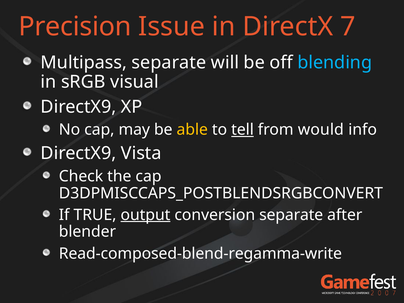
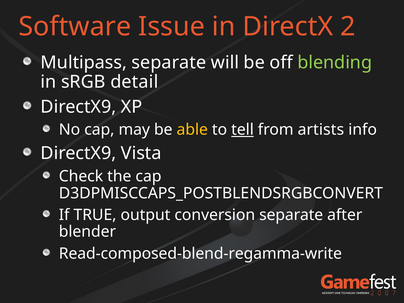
Precision: Precision -> Software
7: 7 -> 2
blending colour: light blue -> light green
visual: visual -> detail
would: would -> artists
output underline: present -> none
